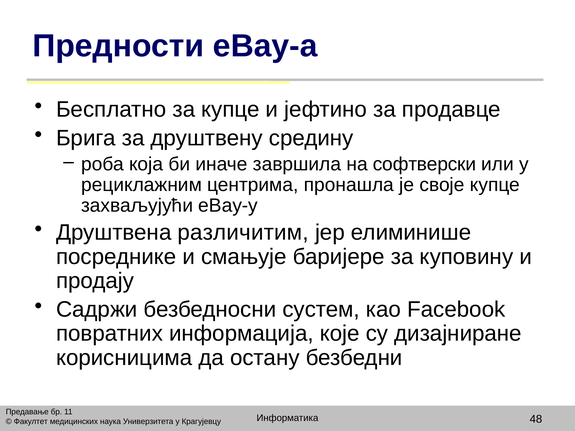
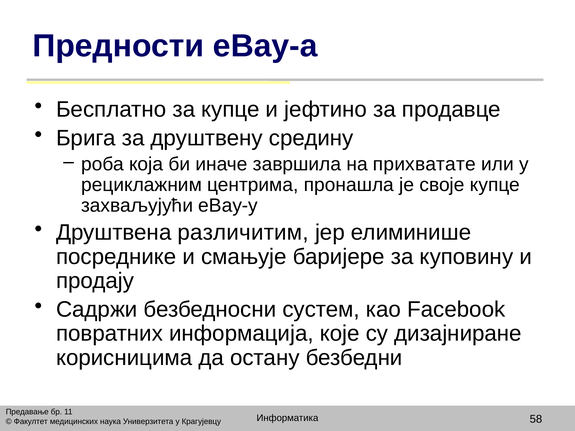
софтверски: софтверски -> прихватате
48: 48 -> 58
